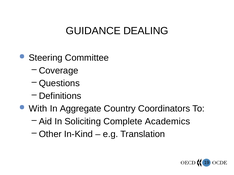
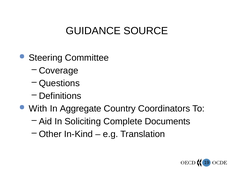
DEALING: DEALING -> SOURCE
Academics: Academics -> Documents
